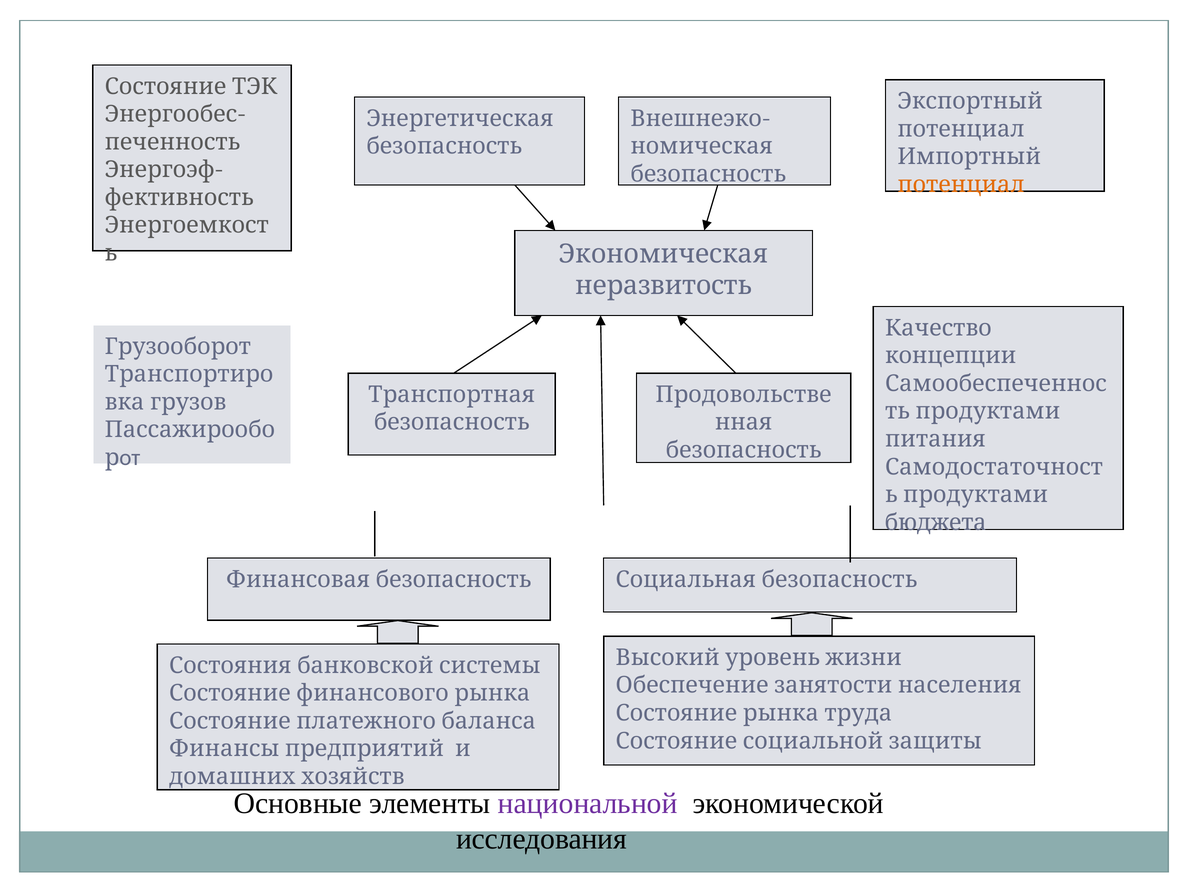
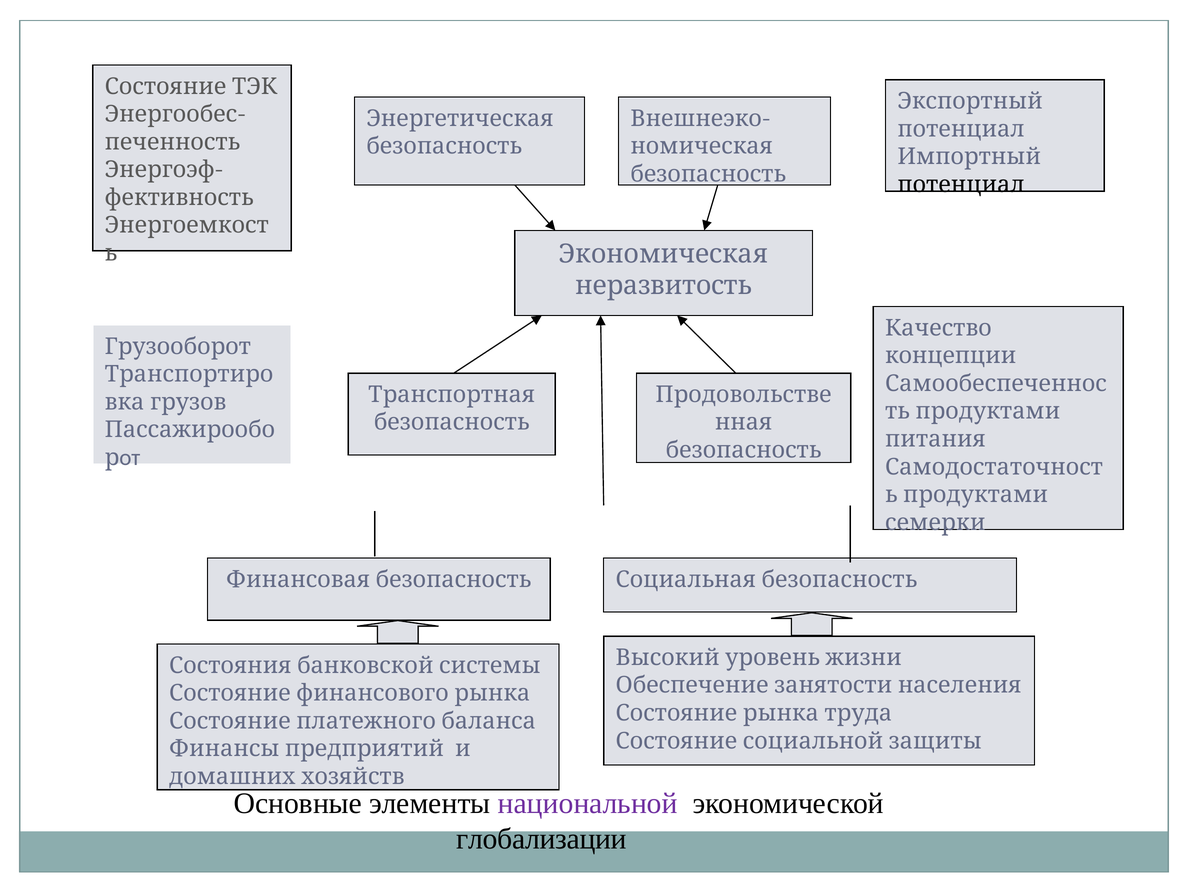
потенциал at (961, 184) colour: orange -> black
бюджета: бюджета -> семерки
исследования: исследования -> глобализации
